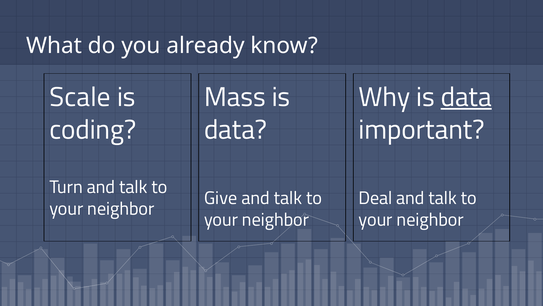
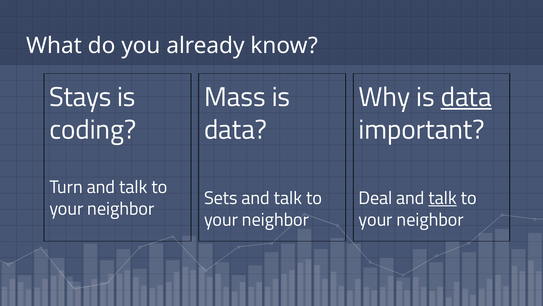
Scale: Scale -> Stays
Give: Give -> Sets
talk at (443, 198) underline: none -> present
